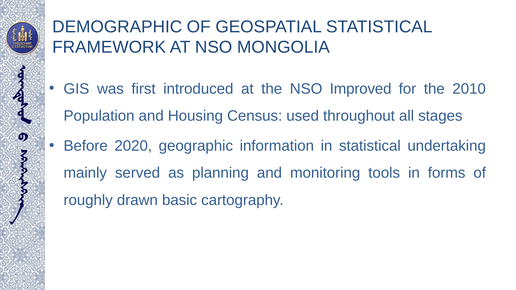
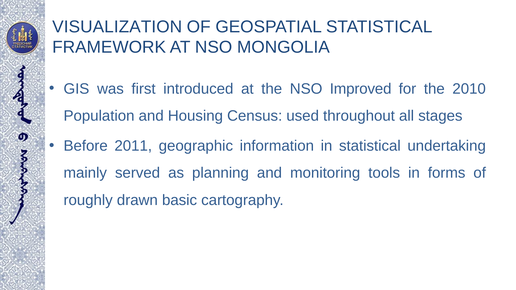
DEMOGRAPHIC: DEMOGRAPHIC -> VISUALIZATION
2020: 2020 -> 2011
